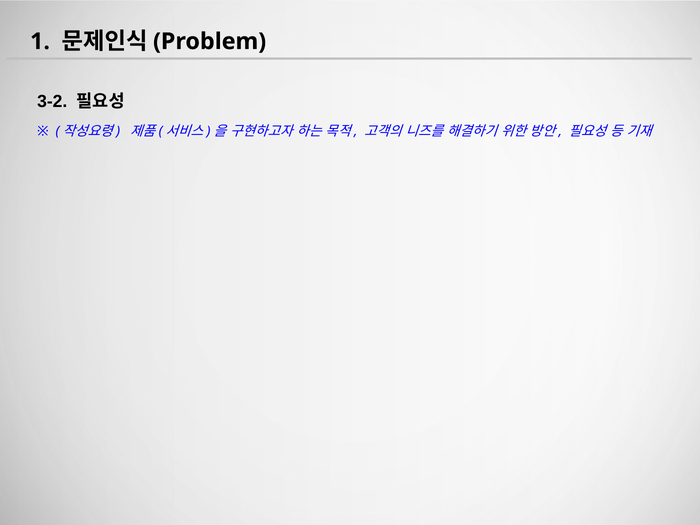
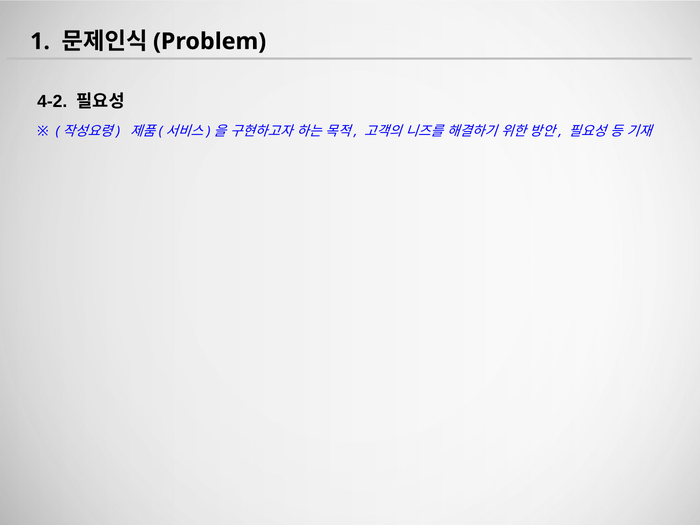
3-2: 3-2 -> 4-2
